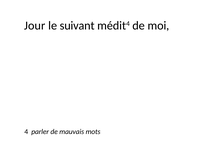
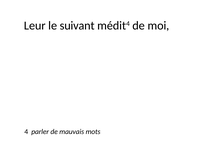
Jour: Jour -> Leur
